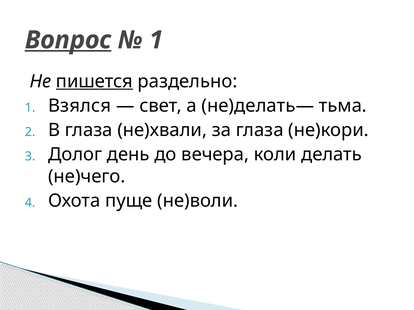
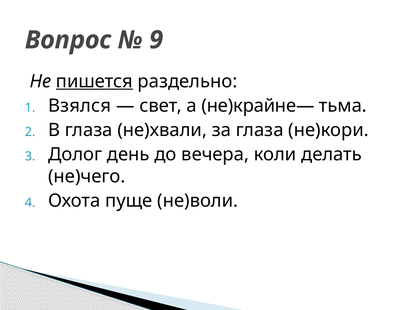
Вопрос underline: present -> none
1 at (156, 40): 1 -> 9
не)делать—: не)делать— -> не)крайне—
